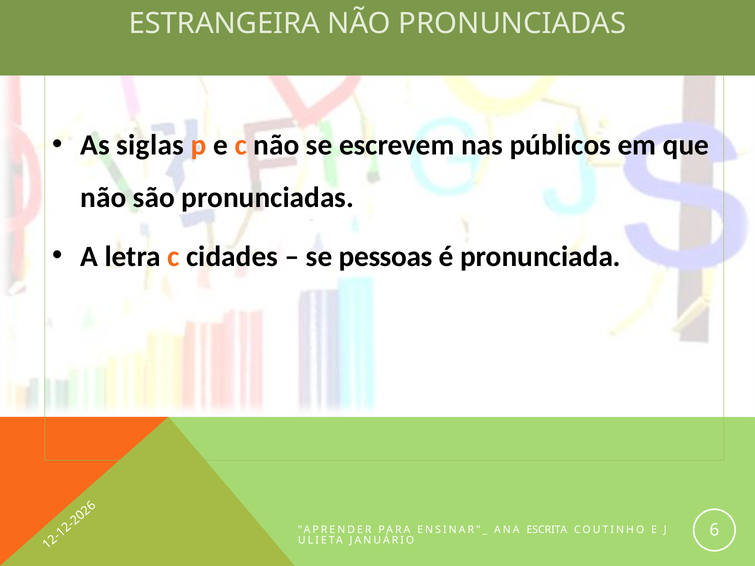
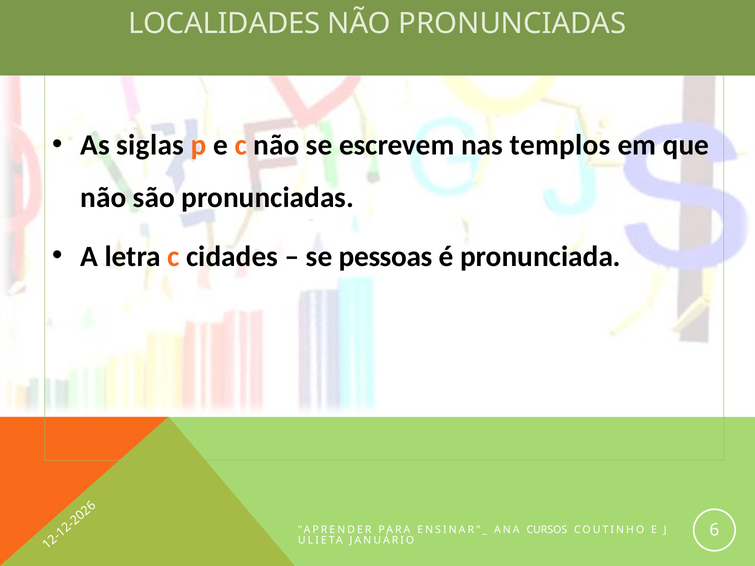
ESTRANGEIRA: ESTRANGEIRA -> LOCALIDADES
públicos: públicos -> templos
ESCRITA: ESCRITA -> CURSOS
